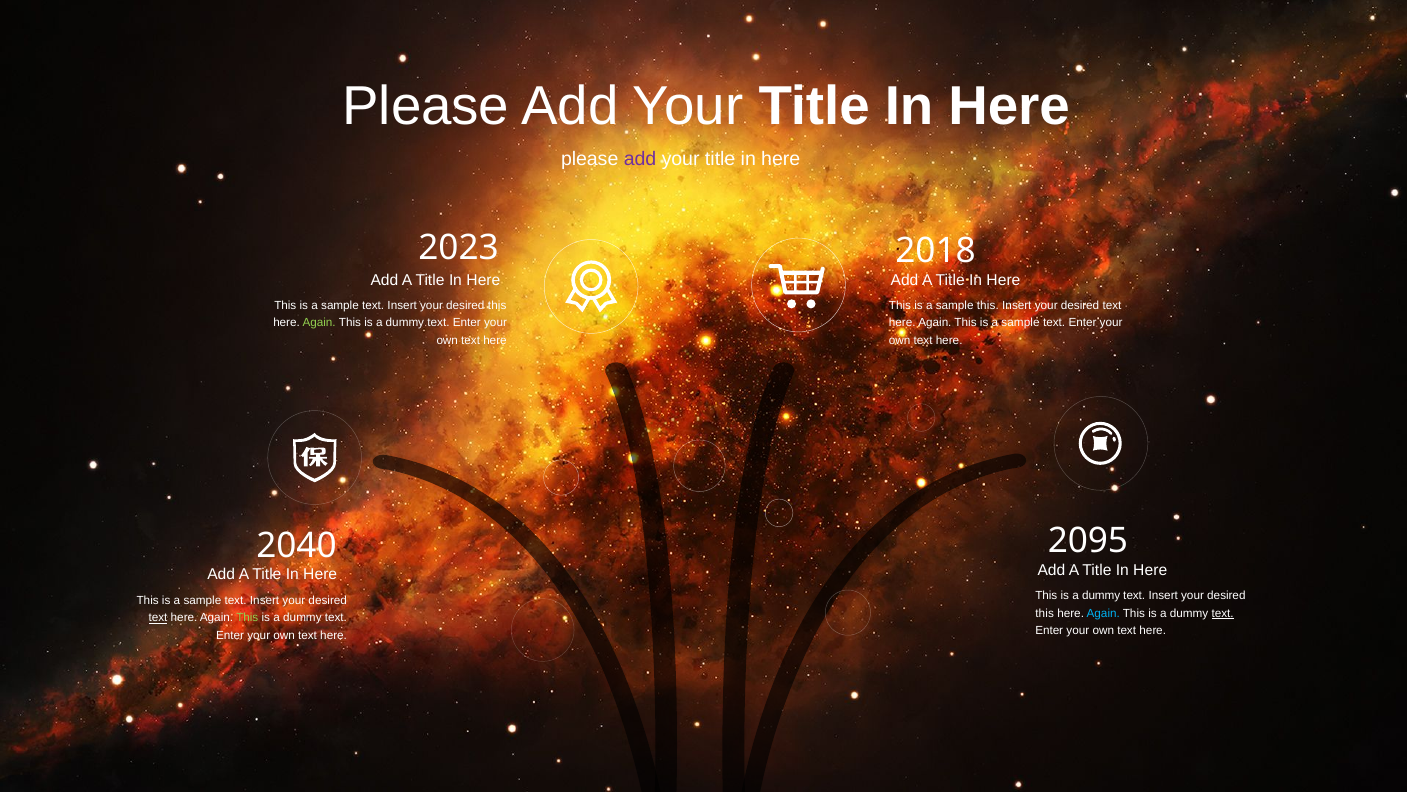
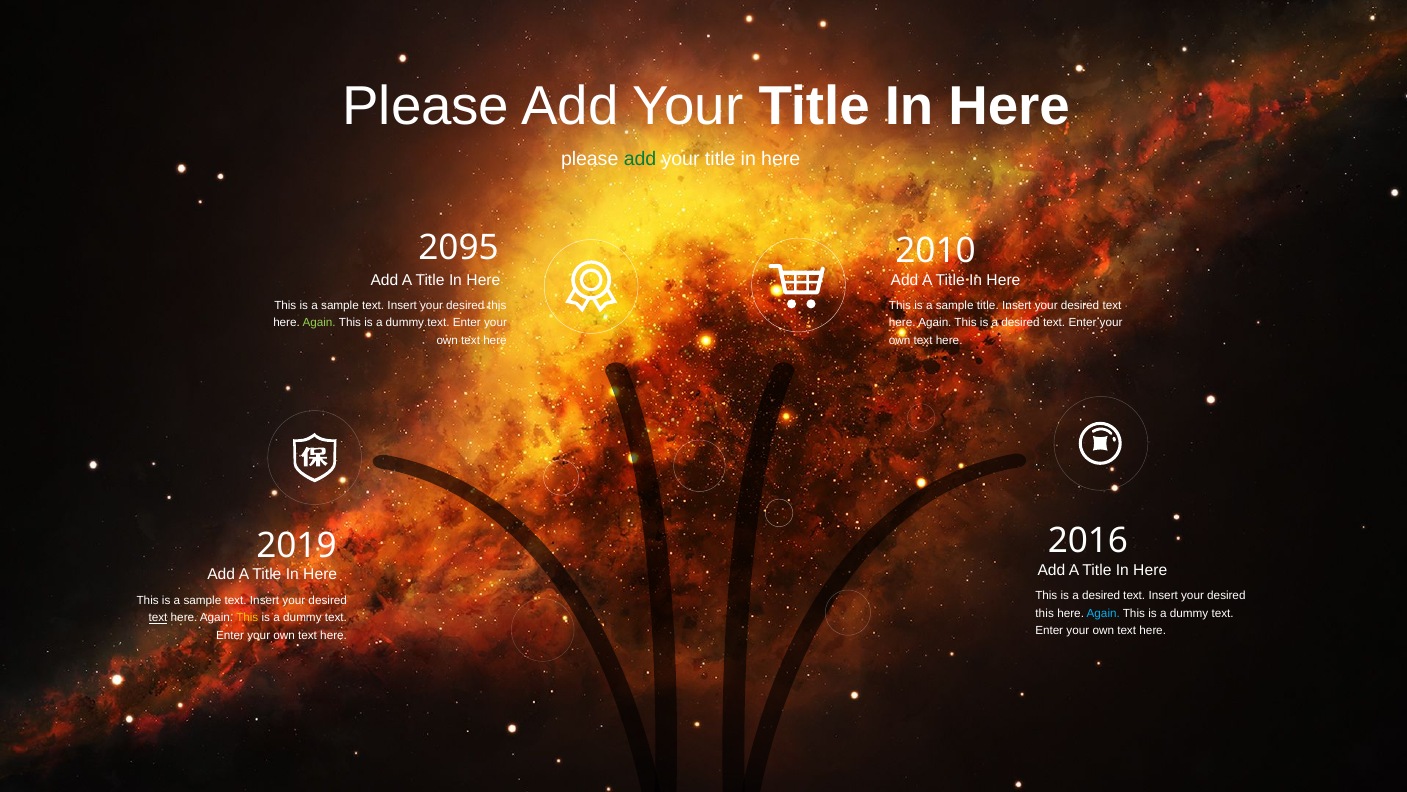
add at (640, 159) colour: purple -> green
2023: 2023 -> 2095
2018: 2018 -> 2010
sample this: this -> title
sample at (1020, 323): sample -> desired
2095: 2095 -> 2016
2040: 2040 -> 2019
dummy at (1101, 595): dummy -> desired
text at (1223, 613) underline: present -> none
This at (247, 617) colour: light green -> yellow
